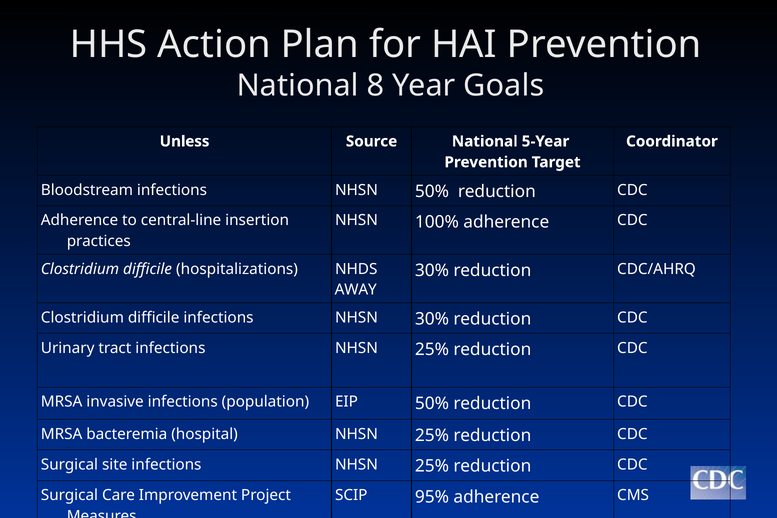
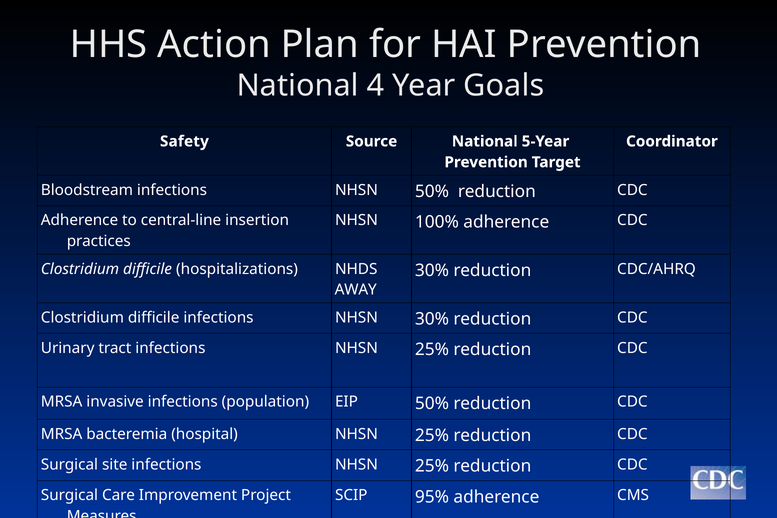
8: 8 -> 4
Unless: Unless -> Safety
